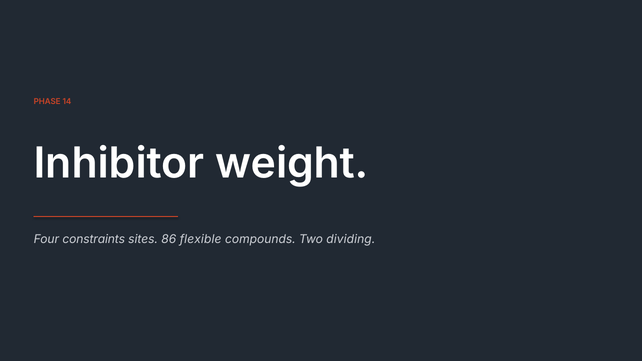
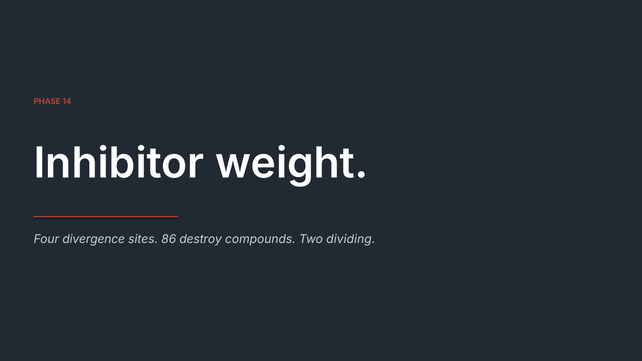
constraints: constraints -> divergence
flexible: flexible -> destroy
